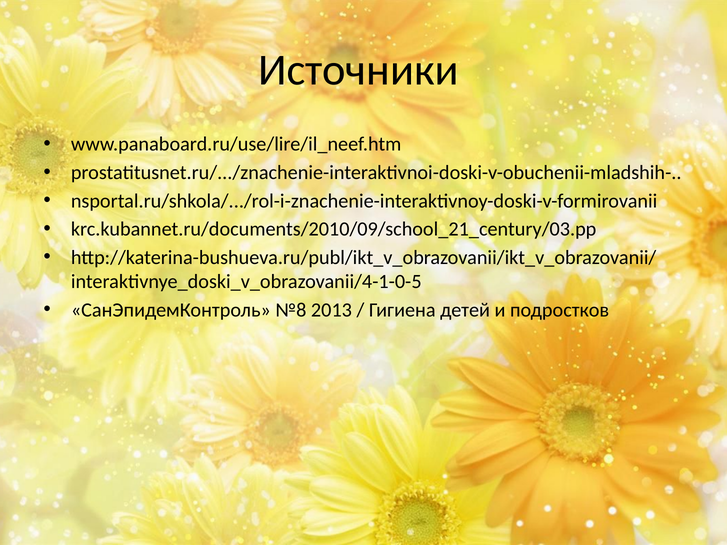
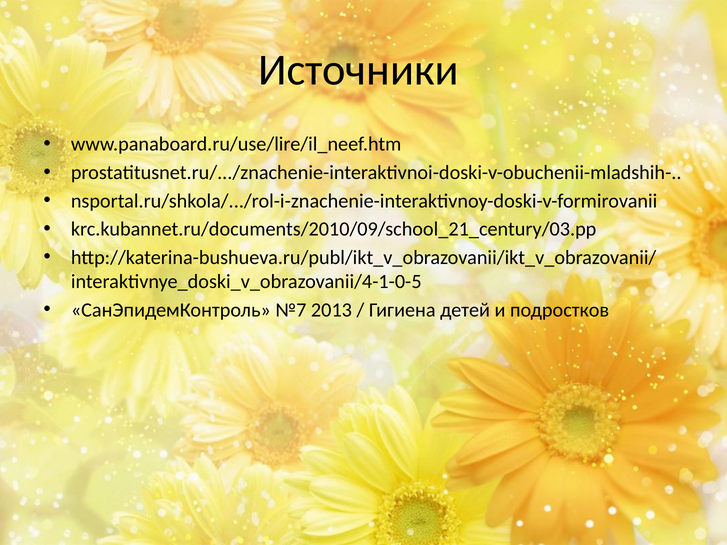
№8: №8 -> №7
